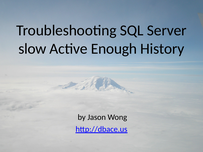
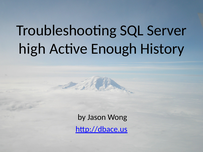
slow: slow -> high
